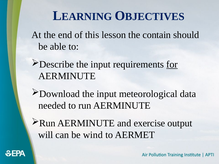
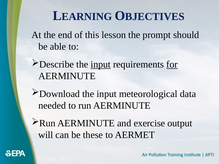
contain: contain -> prompt
input at (101, 64) underline: none -> present
wind: wind -> these
